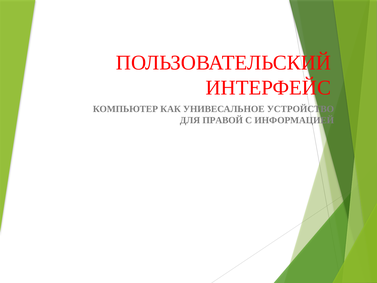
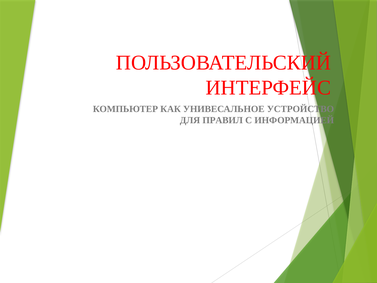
ПРАВОЙ: ПРАВОЙ -> ПРАВИЛ
